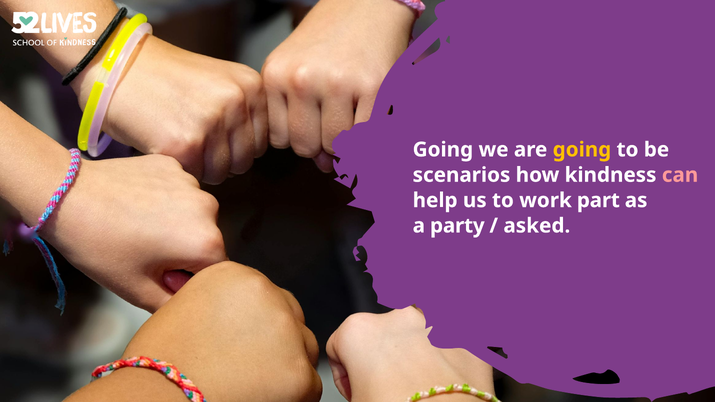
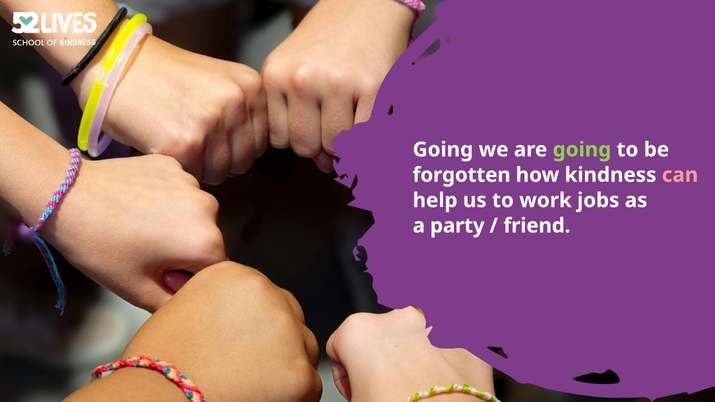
going at (582, 150) colour: yellow -> light green
scenarios: scenarios -> forgotten
part: part -> jobs
asked: asked -> friend
